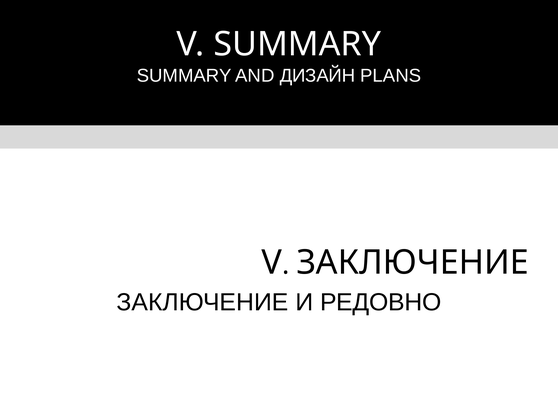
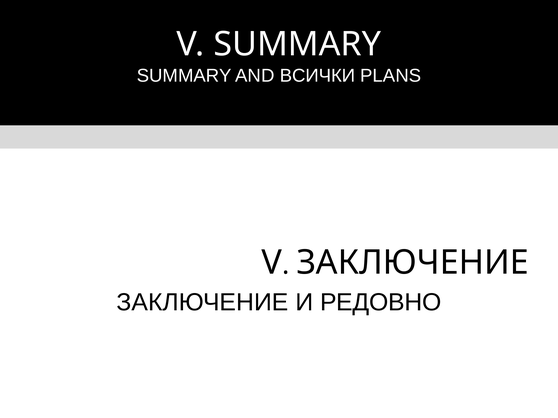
ДИЗАЙН: ДИЗАЙН -> ВСИЧКИ
